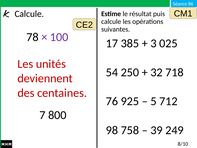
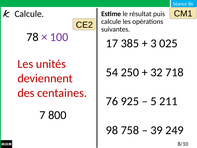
712: 712 -> 211
